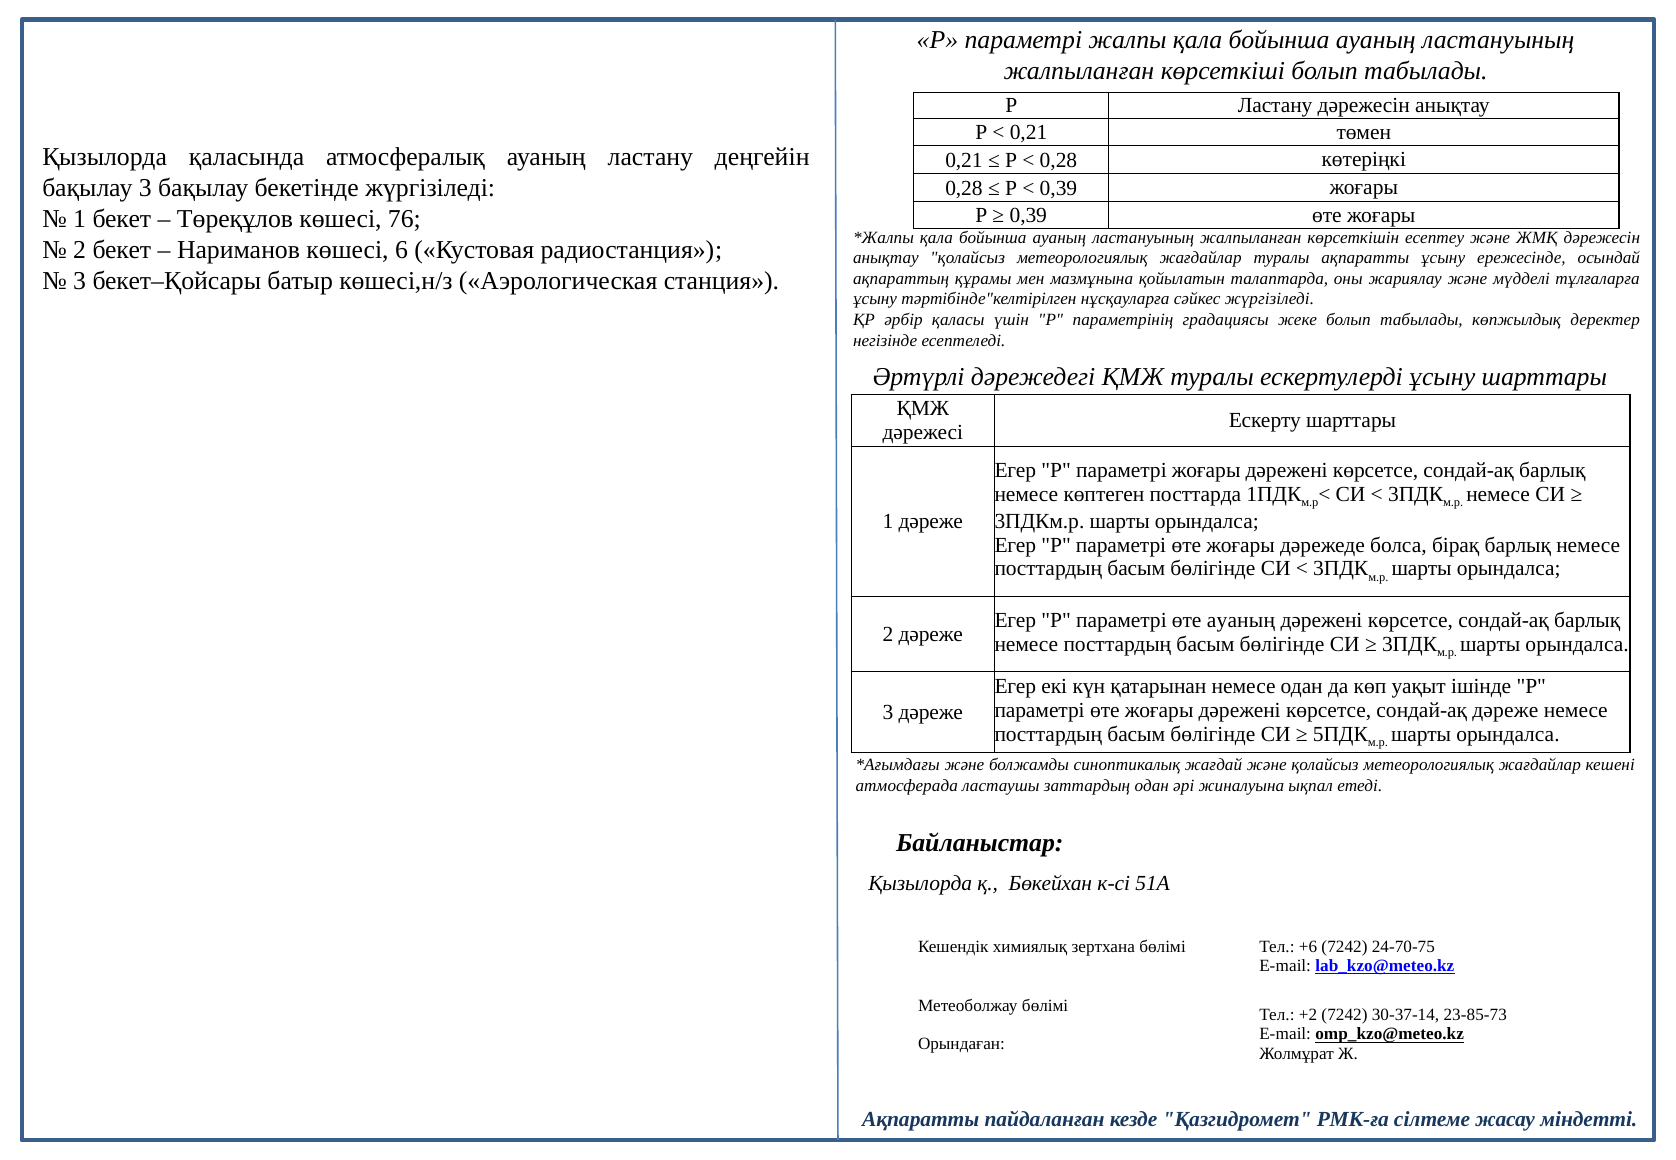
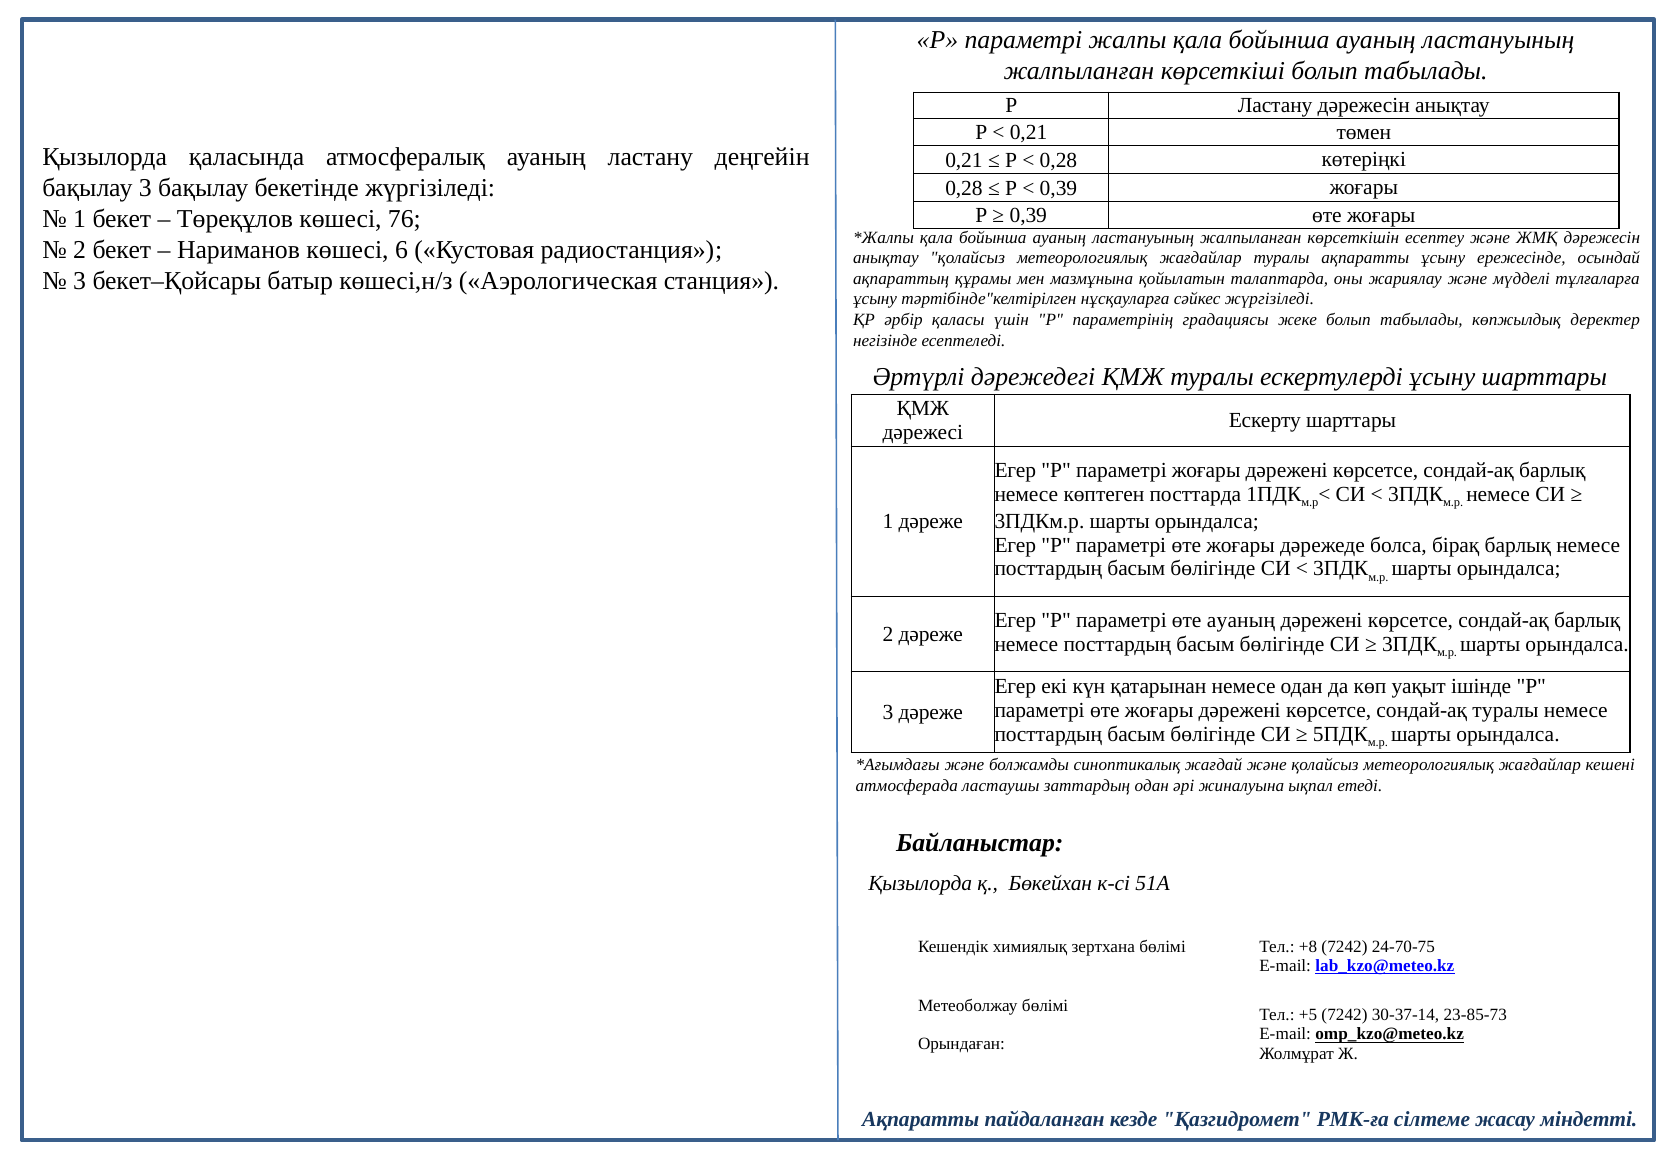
сондай-ақ дәреже: дәреже -> туралы
+6: +6 -> +8
+2: +2 -> +5
